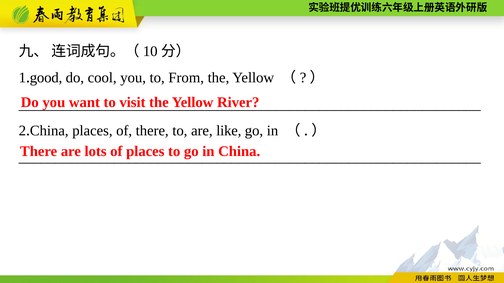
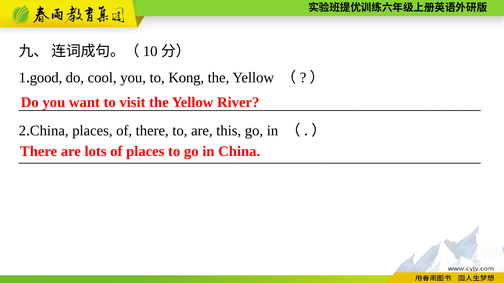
From: From -> Kong
like: like -> this
